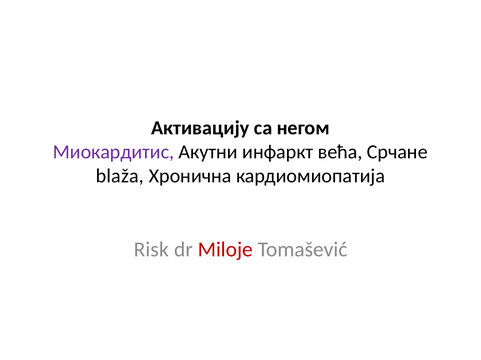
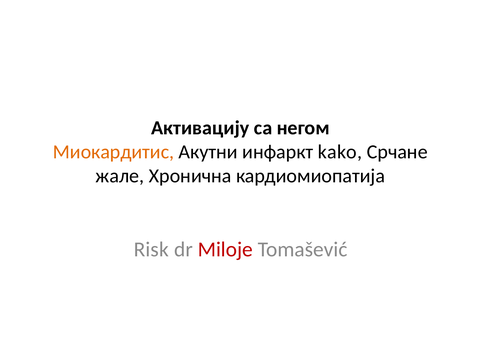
Миокардитис colour: purple -> orange
већа: већа -> kako
blaža: blaža -> жале
